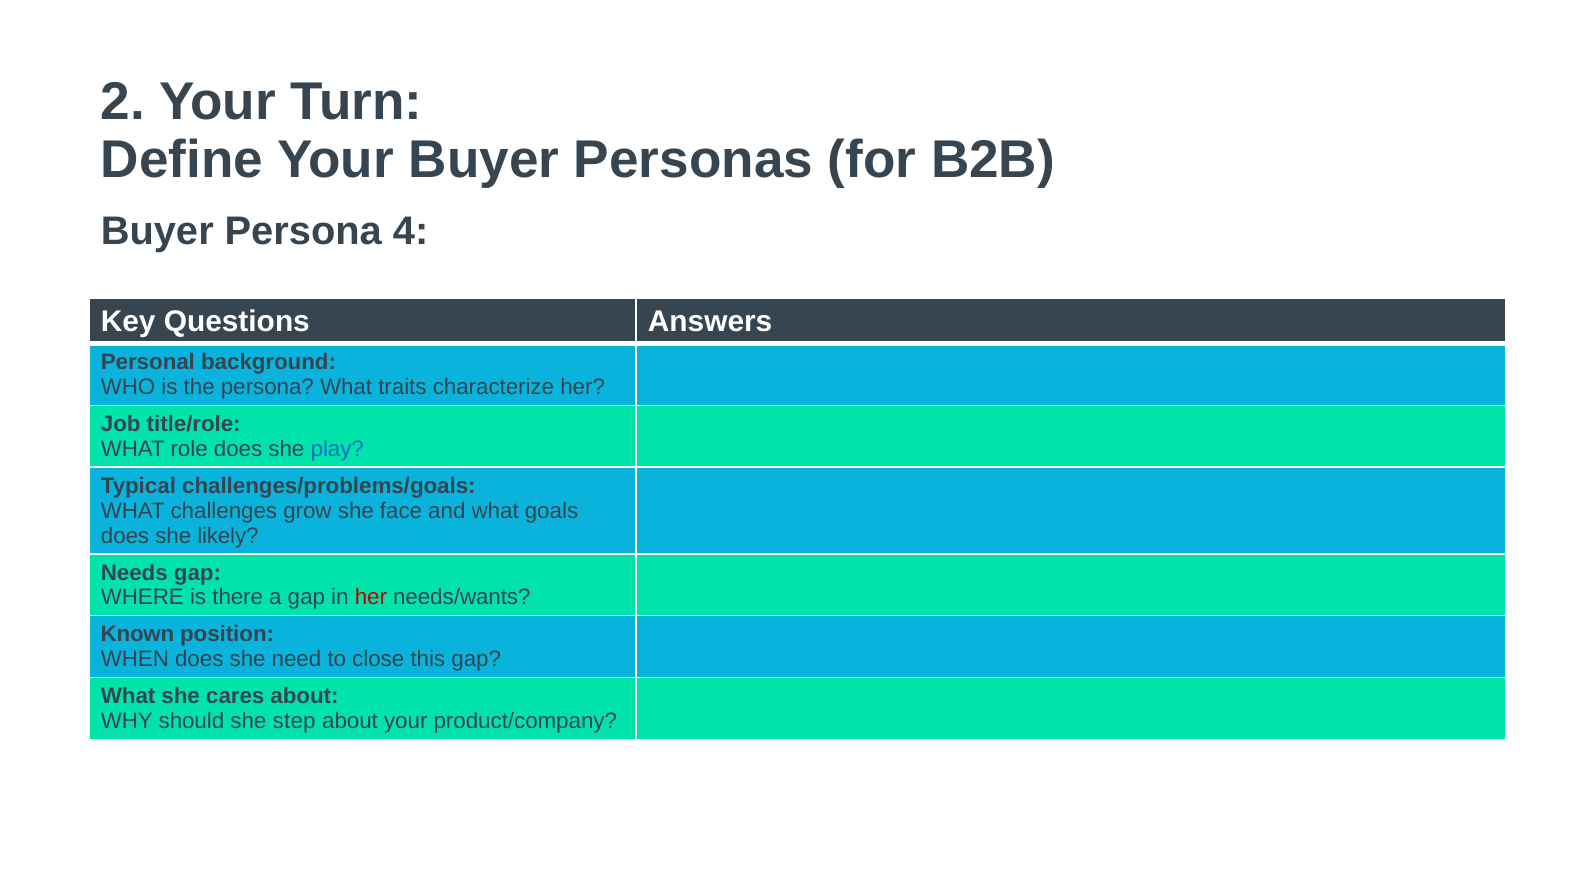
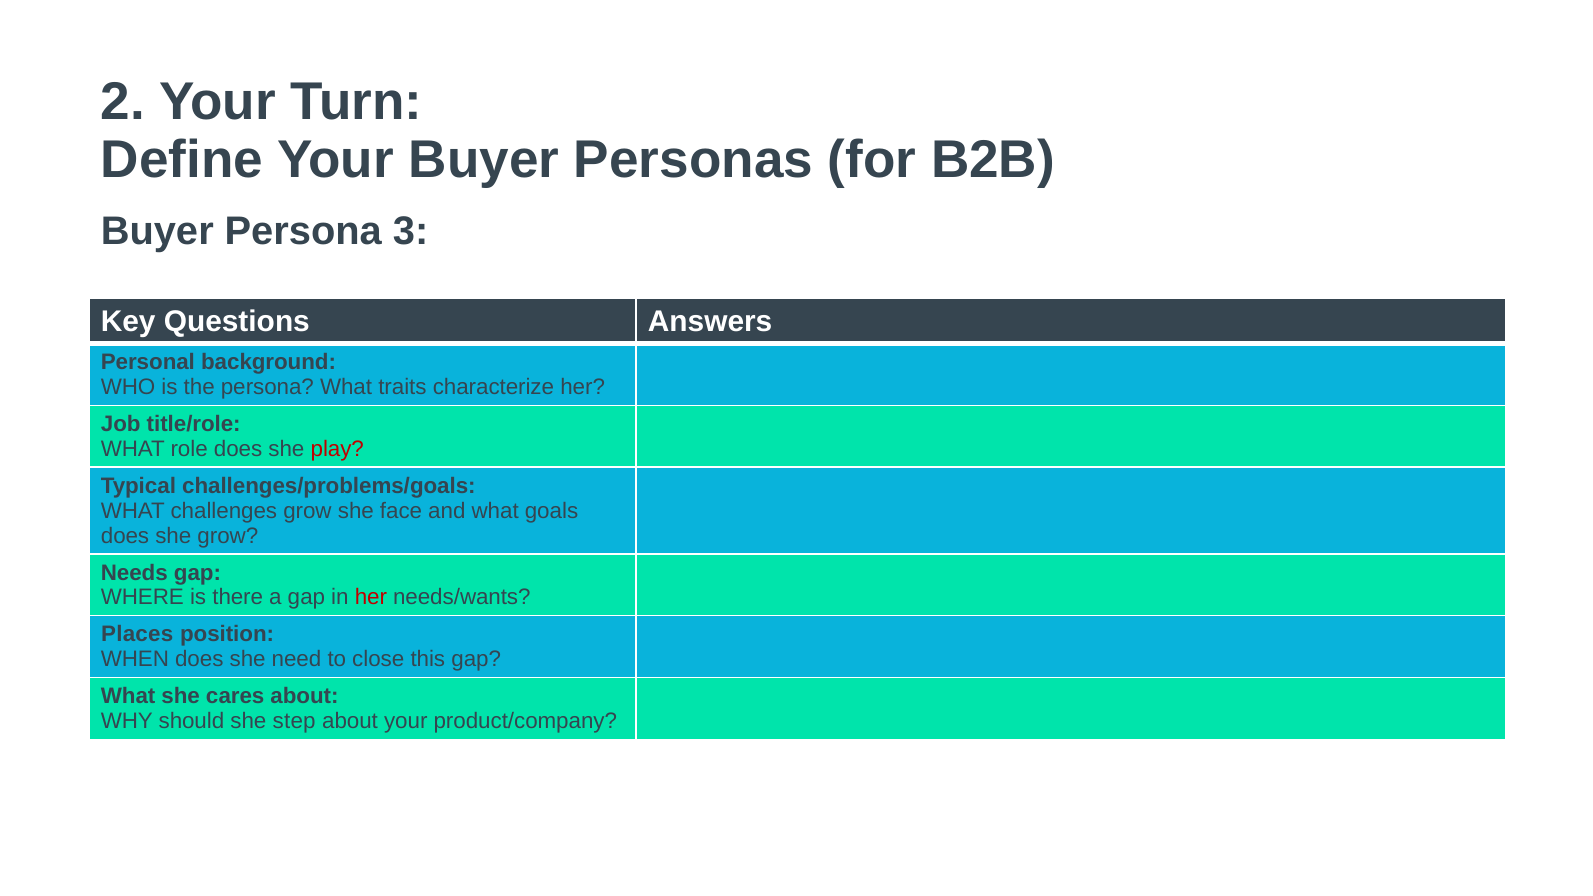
4: 4 -> 3
play colour: blue -> red
she likely: likely -> grow
Known: Known -> Places
